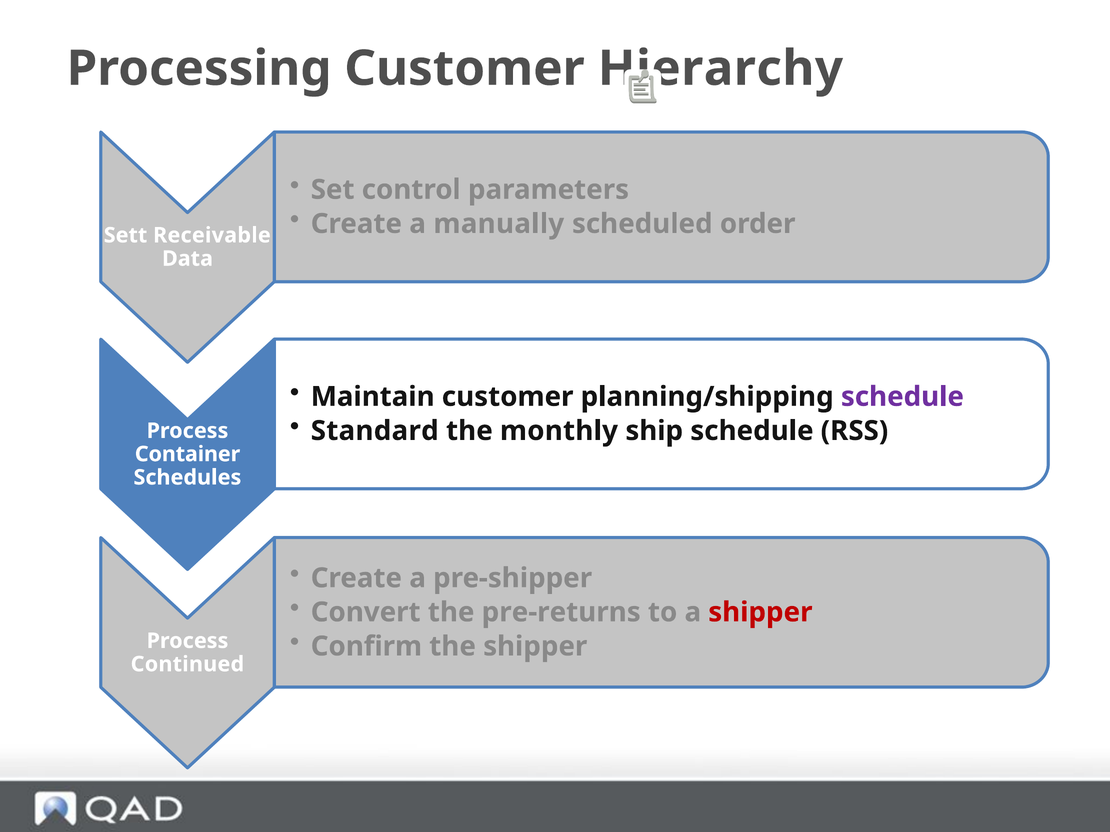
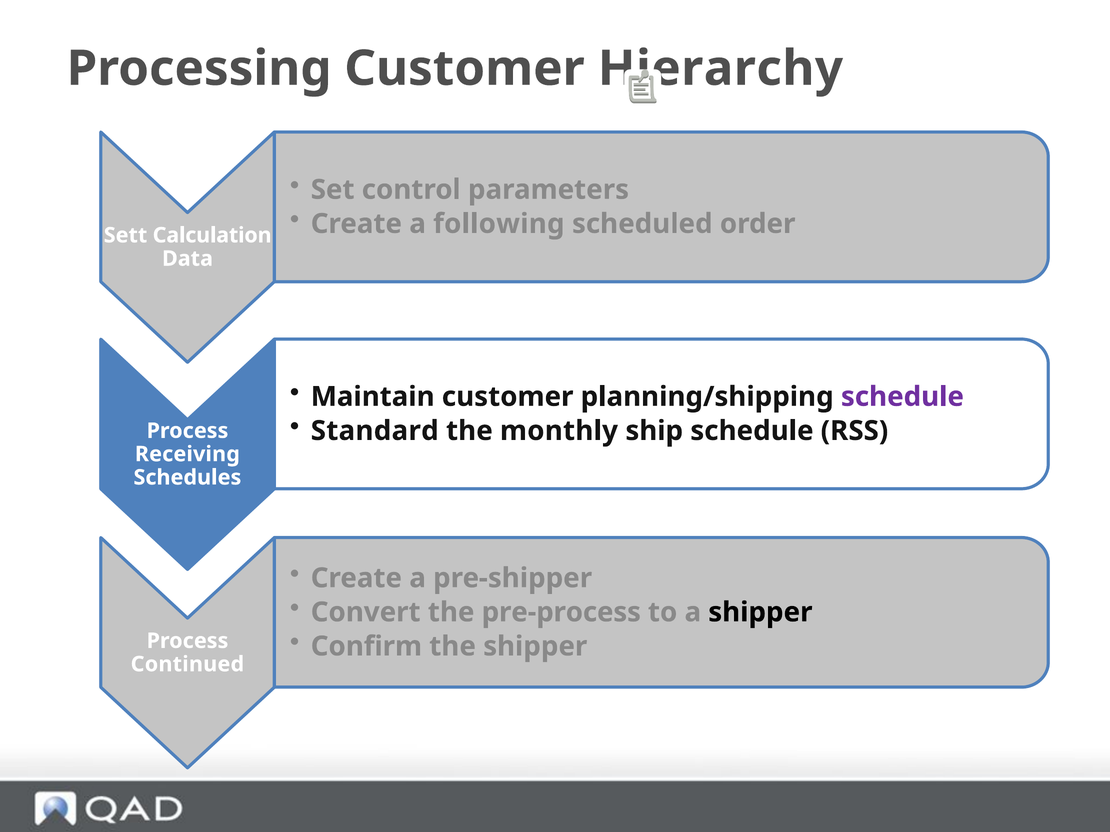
manually: manually -> following
Receivable: Receivable -> Calculation
Container: Container -> Receiving
pre-returns: pre-returns -> pre-process
shipper at (760, 613) colour: red -> black
